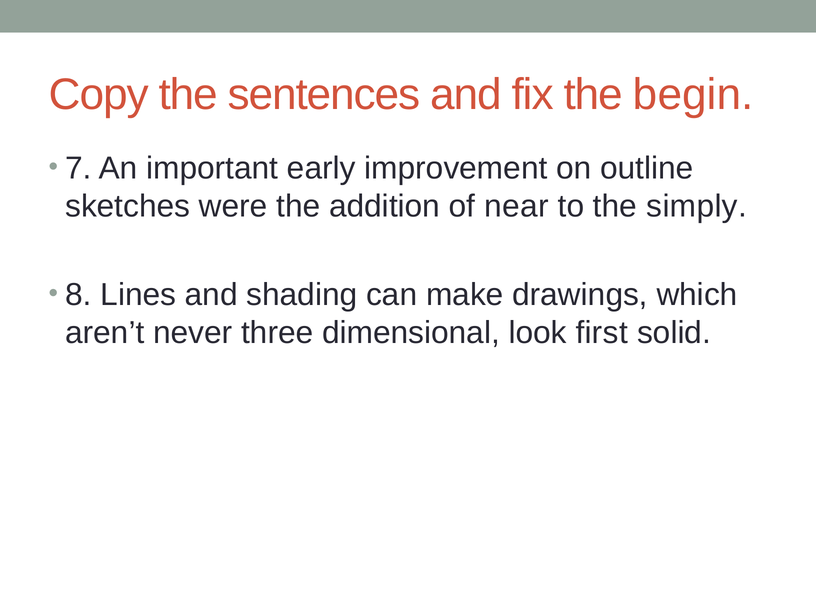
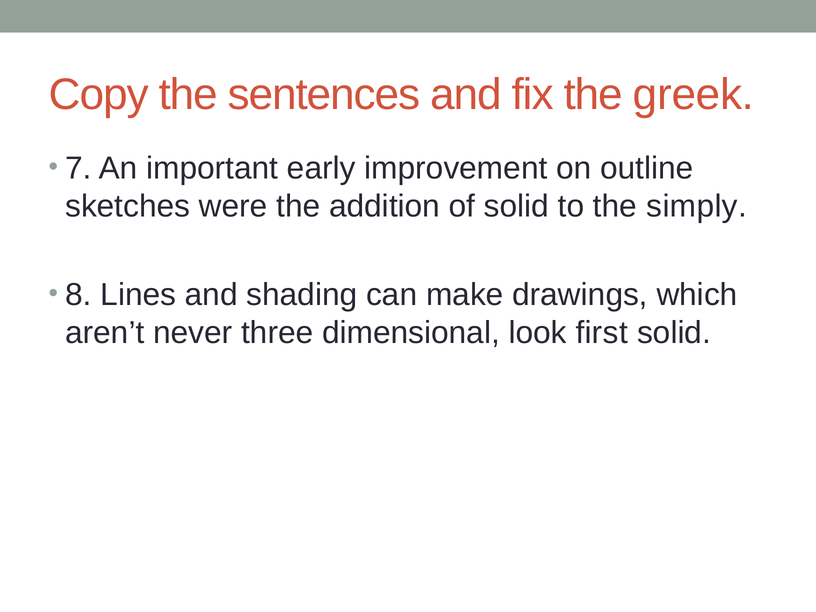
begin: begin -> greek
of near: near -> solid
